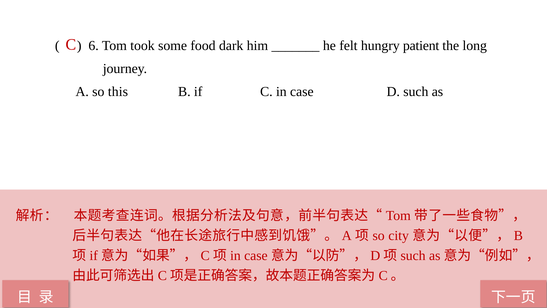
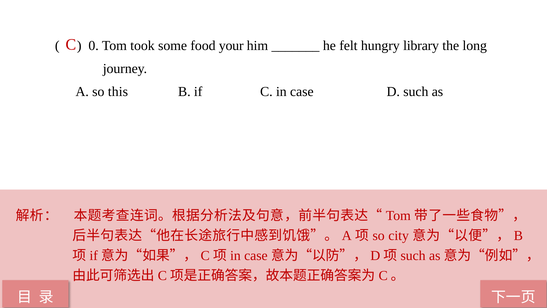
6: 6 -> 0
dark: dark -> your
patient: patient -> library
